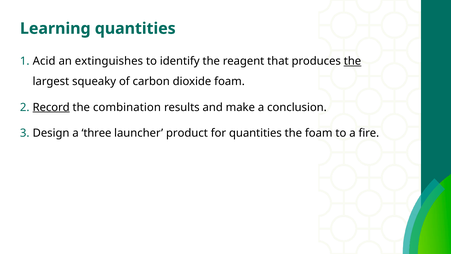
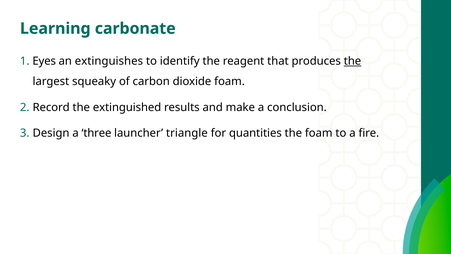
Learning quantities: quantities -> carbonate
Acid: Acid -> Eyes
Record underline: present -> none
combination: combination -> extinguished
product: product -> triangle
